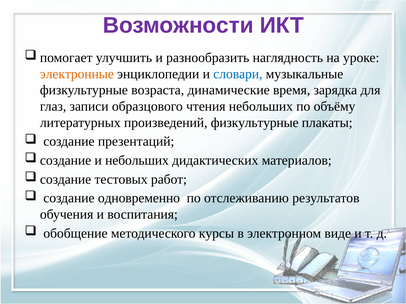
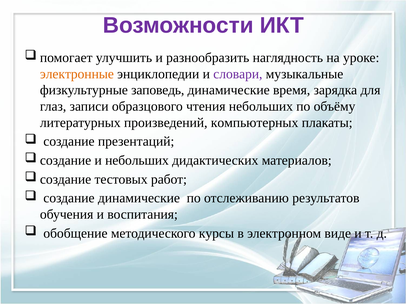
словари colour: blue -> purple
возраста: возраста -> заповедь
произведений физкультурные: физкультурные -> компьютерных
создание одновременно: одновременно -> динамические
